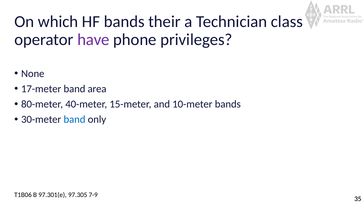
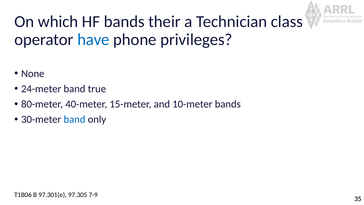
have colour: purple -> blue
17-meter: 17-meter -> 24-meter
area: area -> true
